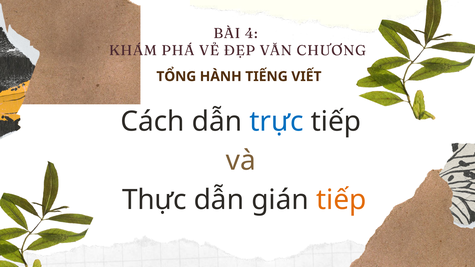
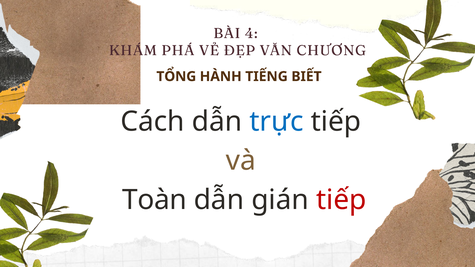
VIẾT: VIẾT -> BIẾT
Thực: Thực -> Toàn
tiếp at (341, 200) colour: orange -> red
